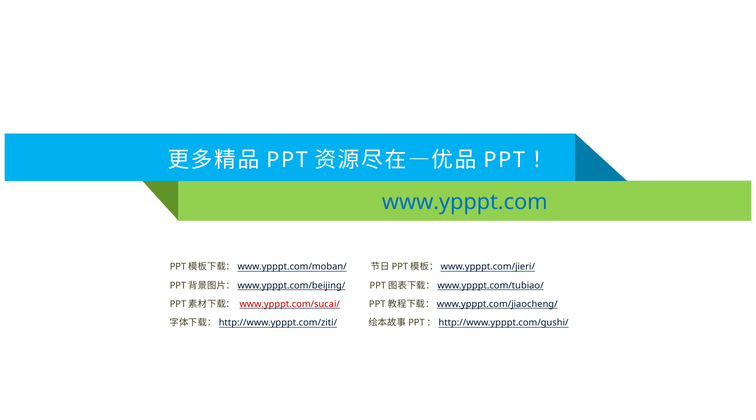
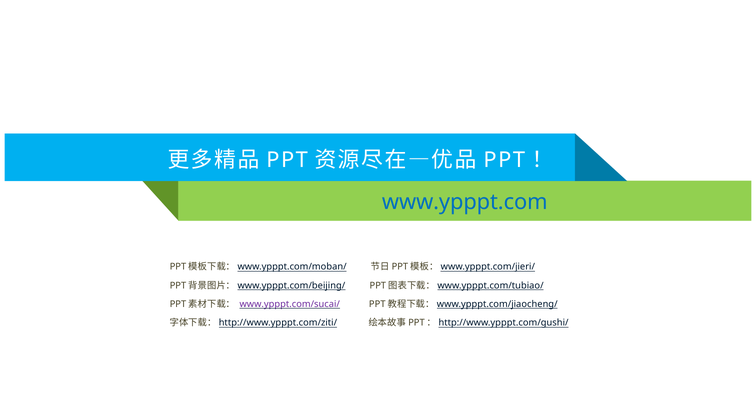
www.ypppt.com/sucai/ colour: red -> purple
